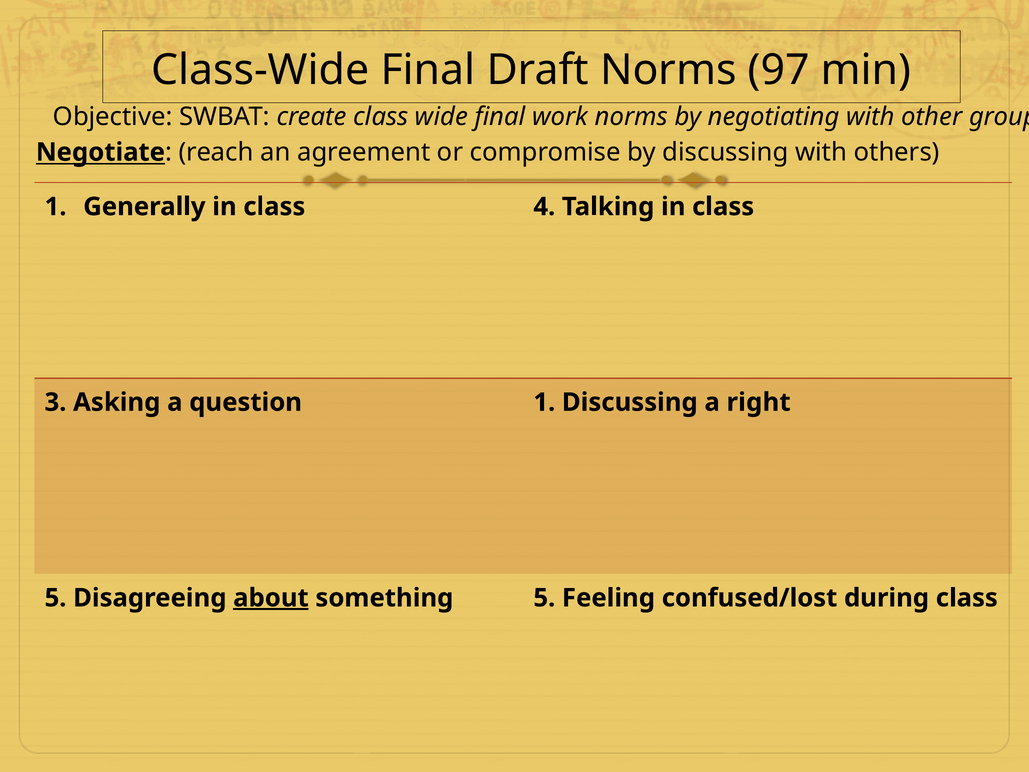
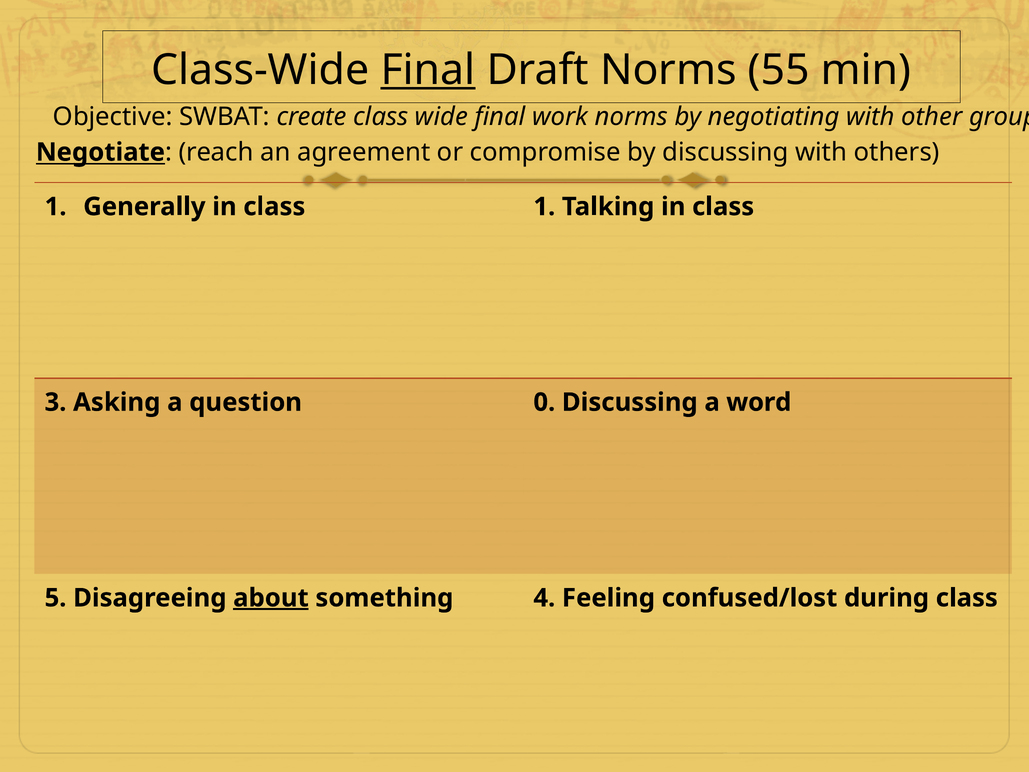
Final at (428, 70) underline: none -> present
97: 97 -> 55
class 4: 4 -> 1
question 1: 1 -> 0
right: right -> word
something 5: 5 -> 4
